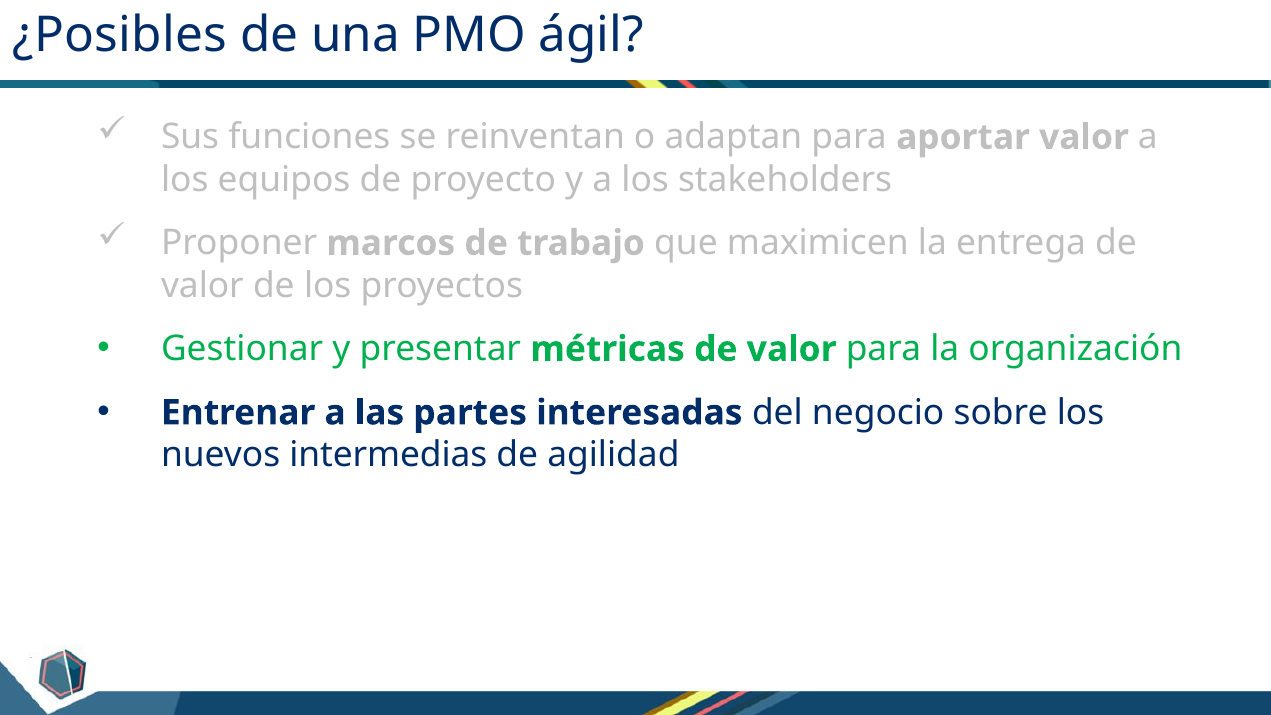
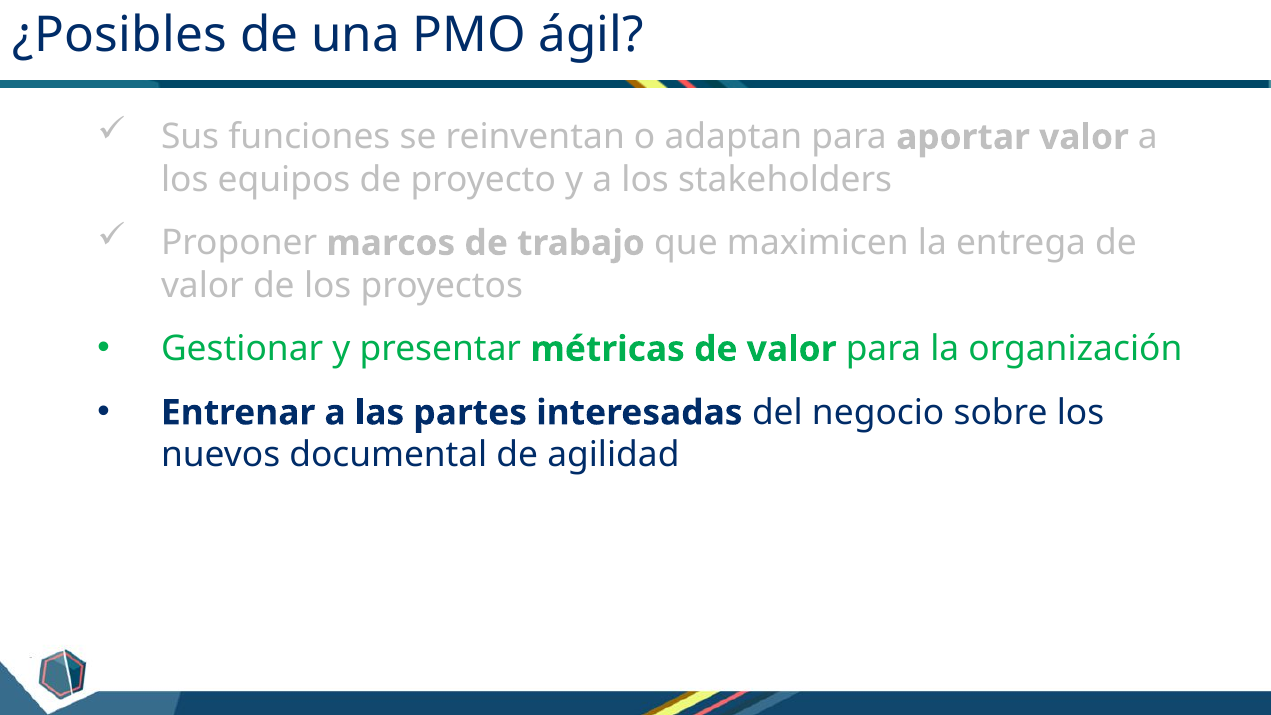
intermedias: intermedias -> documental
